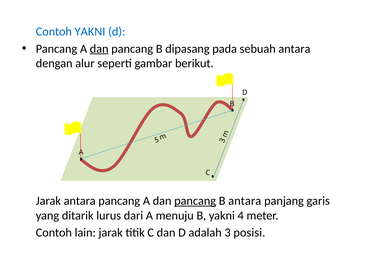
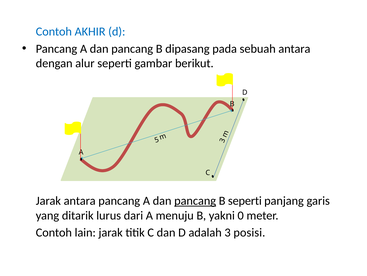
Contoh YAKNI: YAKNI -> AKHIR
dan at (99, 49) underline: present -> none
B antara: antara -> seperti
4: 4 -> 0
